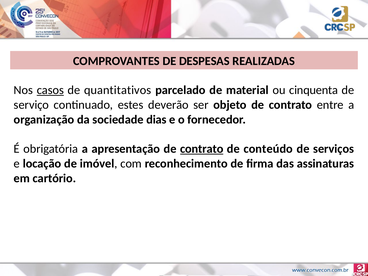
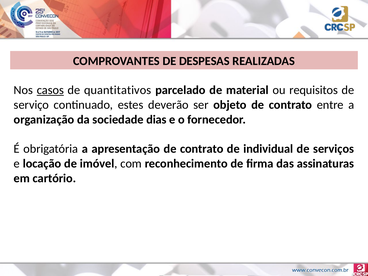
cinquenta: cinquenta -> requisitos
contrato at (202, 149) underline: present -> none
conteúdo: conteúdo -> individual
